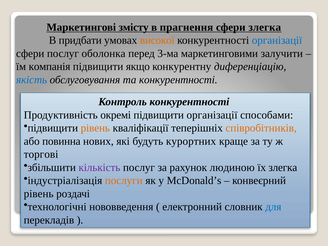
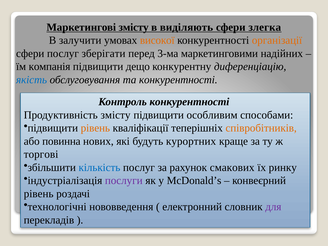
прагнення: прагнення -> виділяють
придбати: придбати -> залучити
організації at (277, 40) colour: blue -> orange
оболонка: оболонка -> зберігати
залучити: залучити -> надійних
якщо: якщо -> дещо
Продуктивність окремі: окремі -> змісту
підвищити організації: організації -> особливим
кількість colour: purple -> blue
людиною: людиною -> смакових
їх злегка: злегка -> ринку
послуги colour: orange -> purple
для colour: blue -> purple
